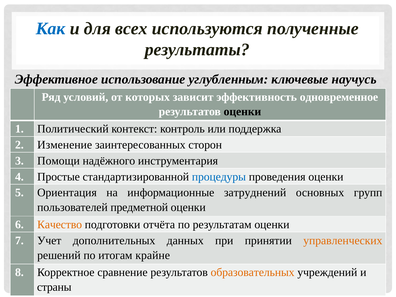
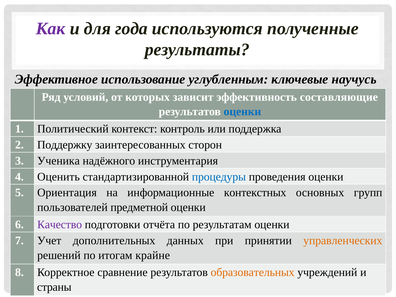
Как colour: blue -> purple
всех: всех -> года
одновременное: одновременное -> составляющие
оценки at (242, 112) colour: black -> blue
Изменение: Изменение -> Поддержку
Помощи: Помощи -> Ученика
Простые: Простые -> Оценить
затруднений: затруднений -> контекстных
Качество colour: orange -> purple
